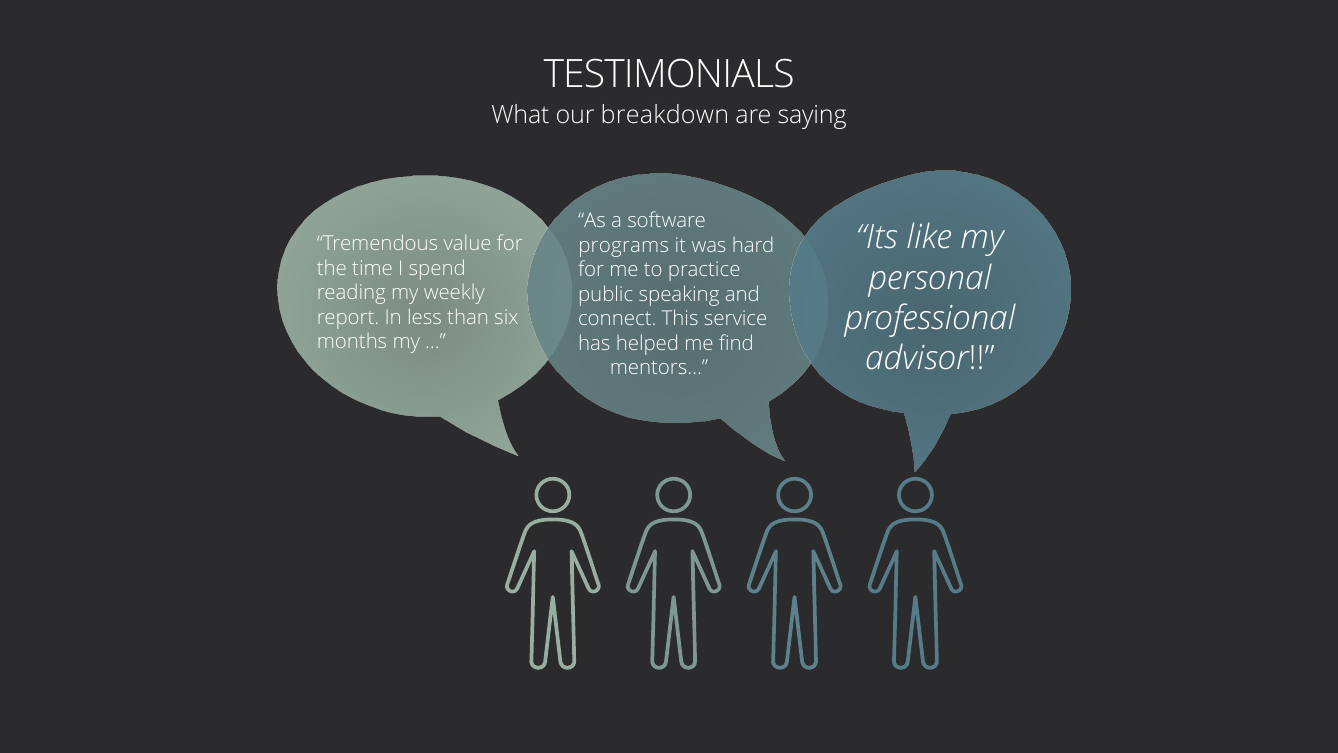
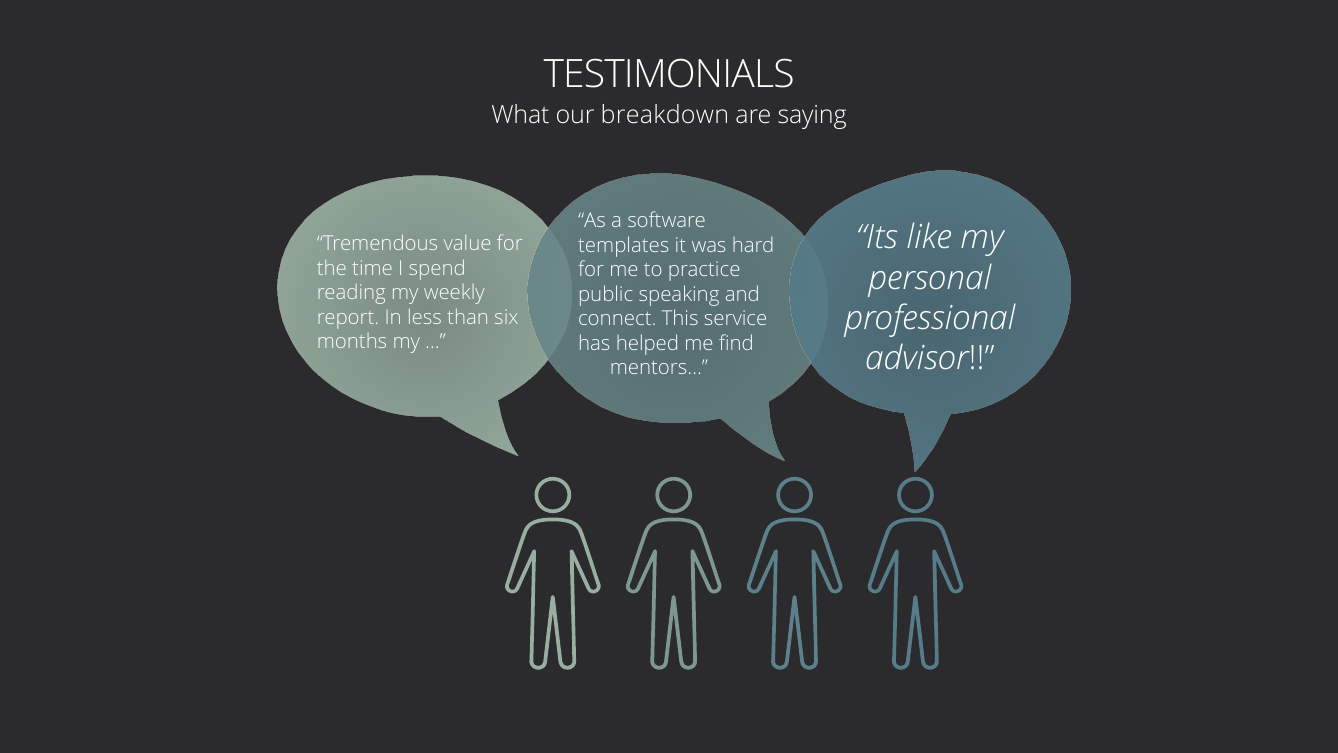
programs: programs -> templates
